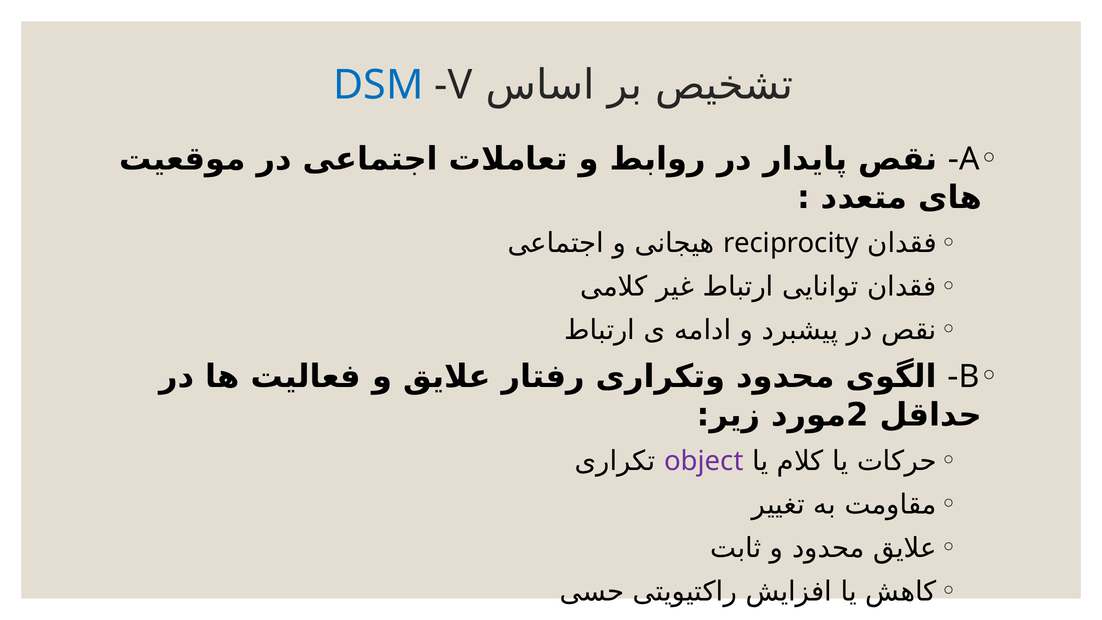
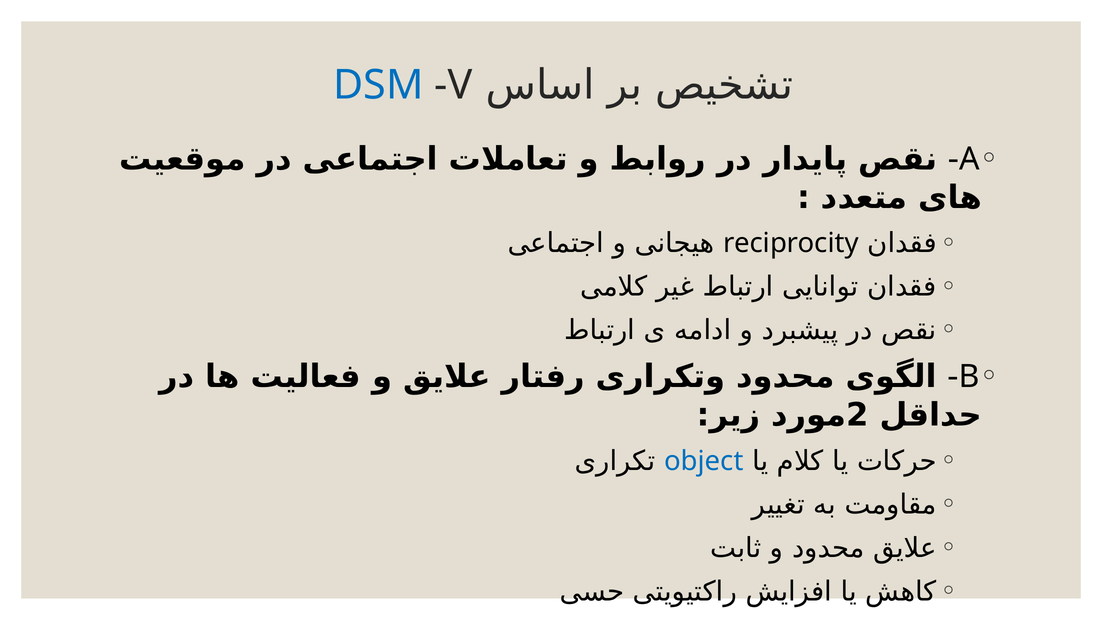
object colour: purple -> blue
